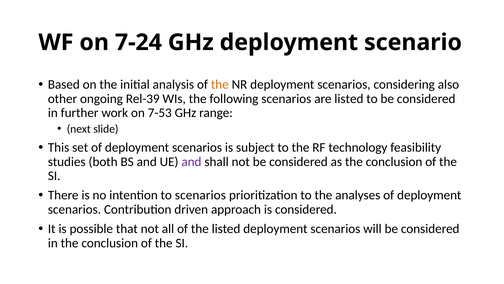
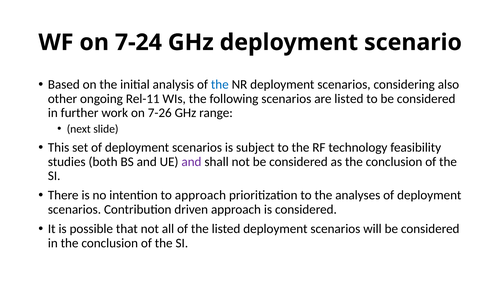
the at (220, 84) colour: orange -> blue
Rel-39: Rel-39 -> Rel-11
7-53: 7-53 -> 7-26
to scenarios: scenarios -> approach
